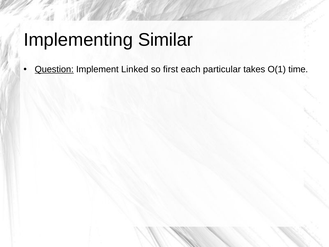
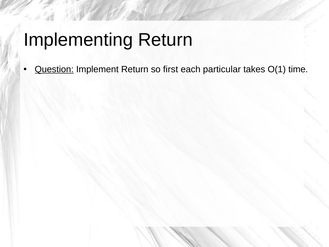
Implementing Similar: Similar -> Return
Implement Linked: Linked -> Return
